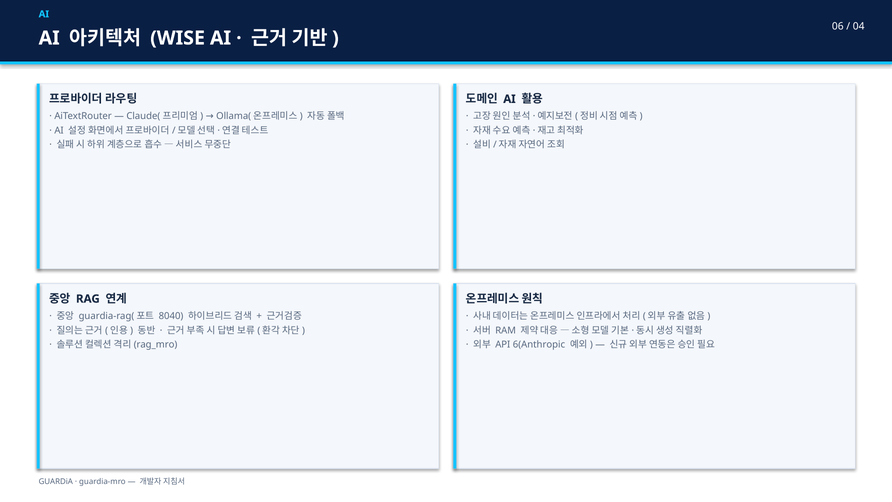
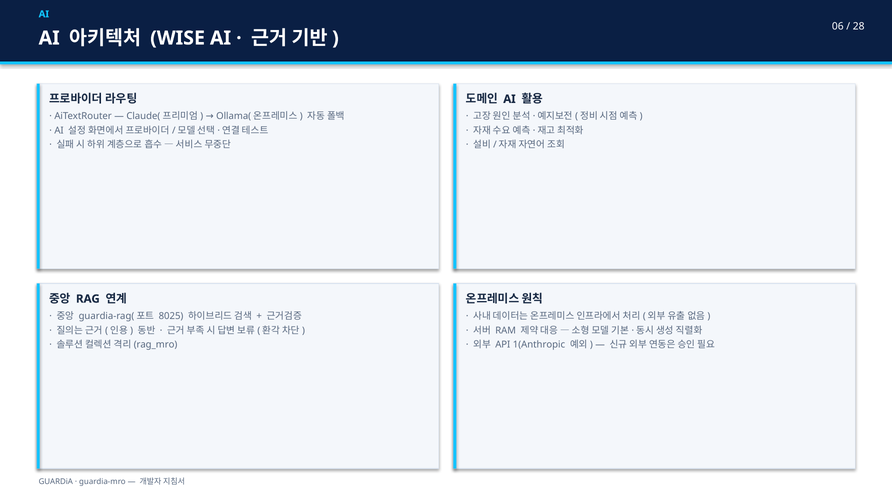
04: 04 -> 28
8040: 8040 -> 8025
6(Anthropic: 6(Anthropic -> 1(Anthropic
